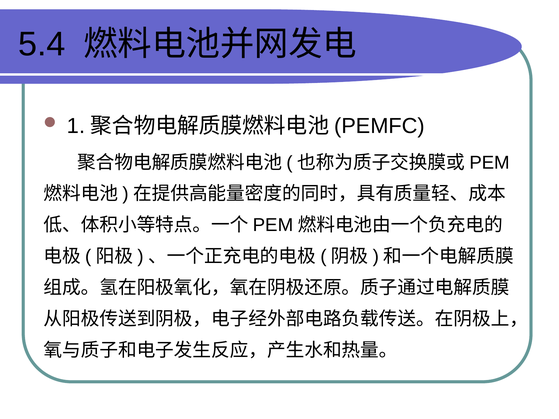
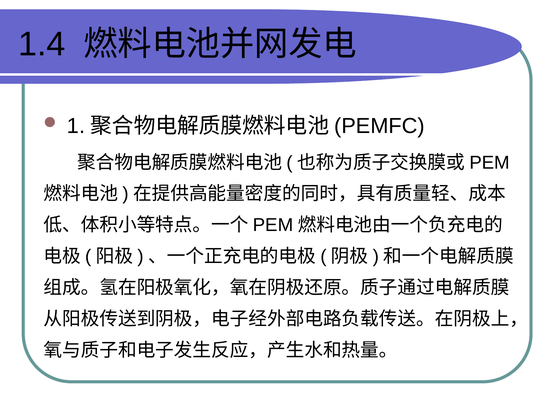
5.4: 5.4 -> 1.4
